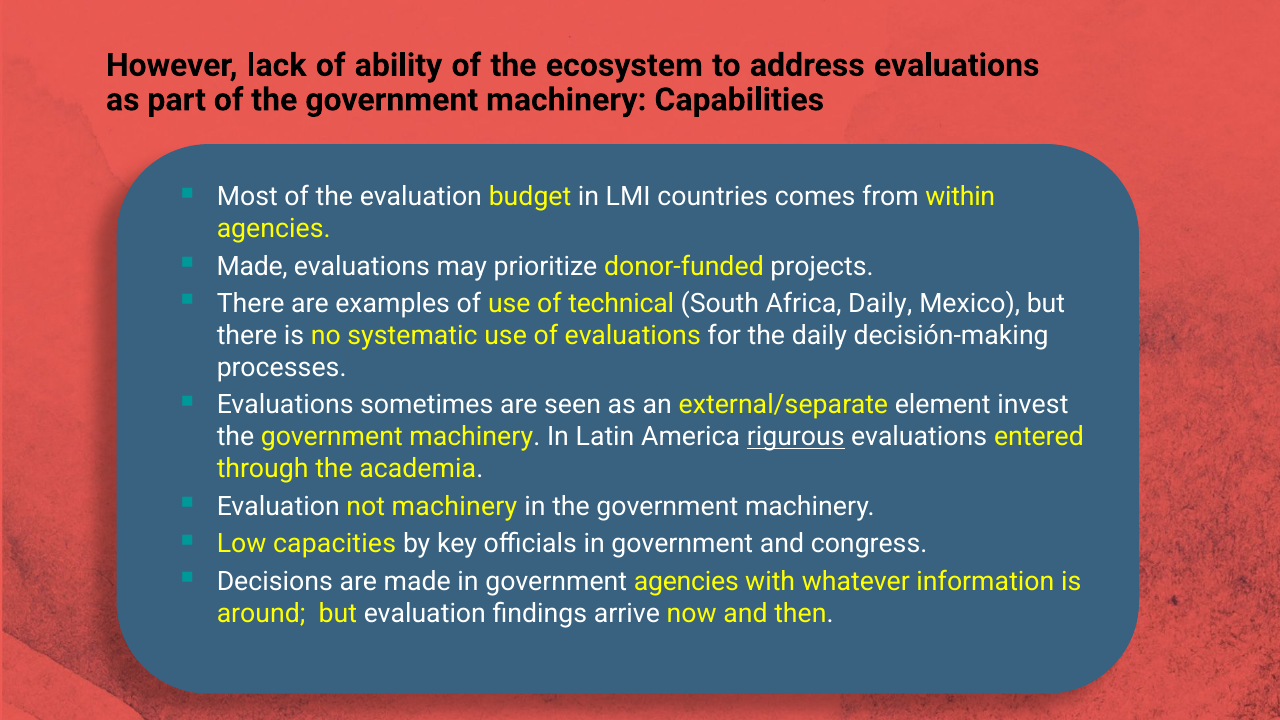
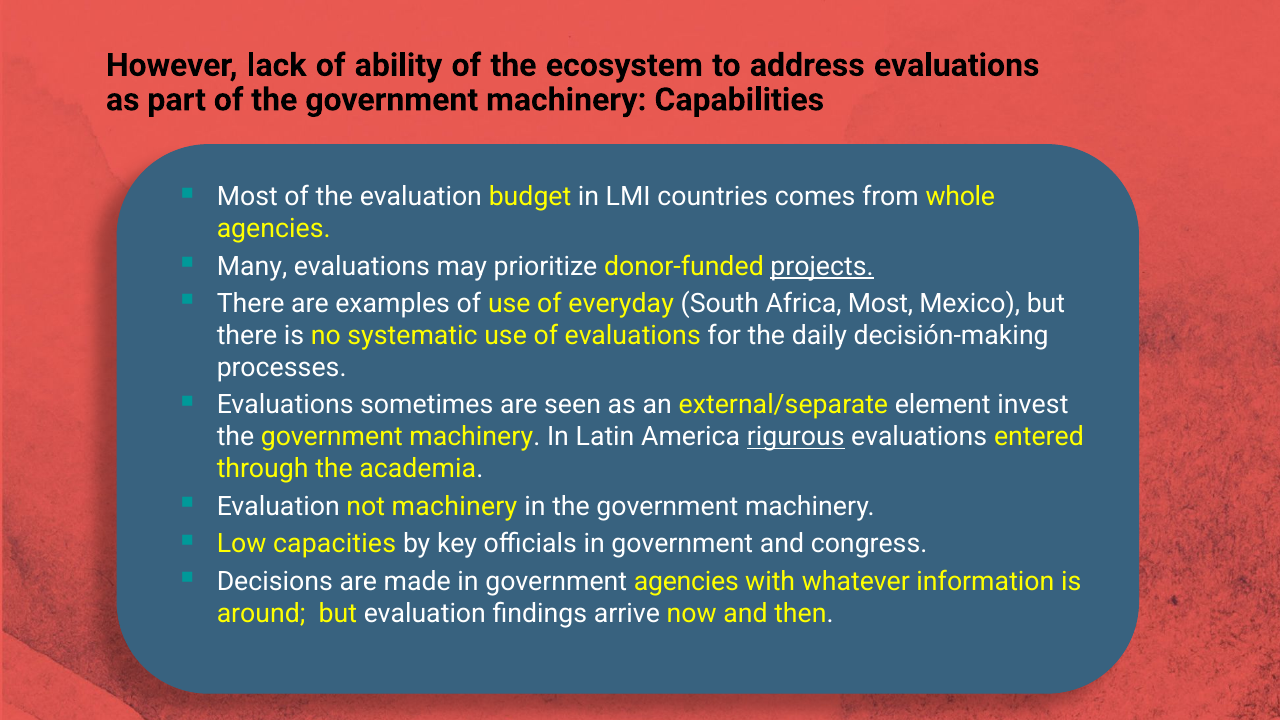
within: within -> whole
Made at (252, 266): Made -> Many
projects underline: none -> present
technical: technical -> everyday
Africa Daily: Daily -> Most
